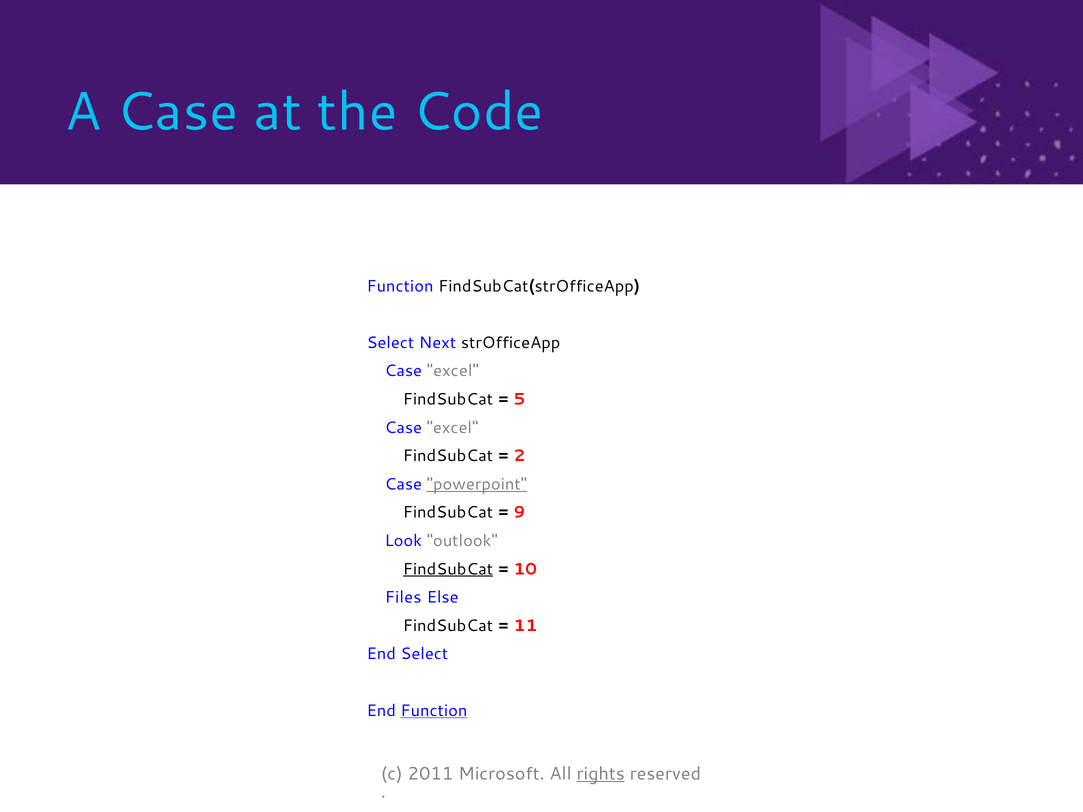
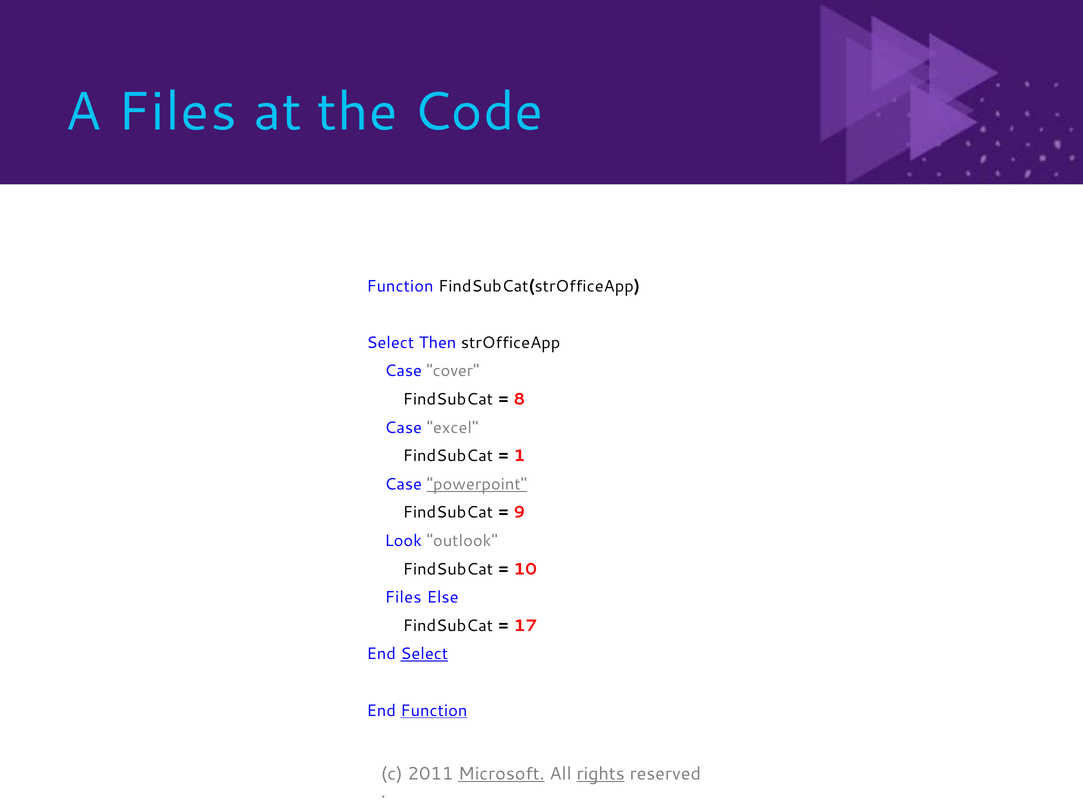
A Case: Case -> Files
Next: Next -> Then
excel at (453, 371): excel -> cover
5: 5 -> 8
2: 2 -> 1
FindSubCat at (448, 569) underline: present -> none
11: 11 -> 17
Select at (424, 654) underline: none -> present
Microsoft underline: none -> present
